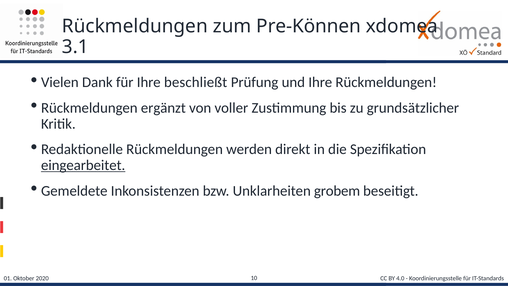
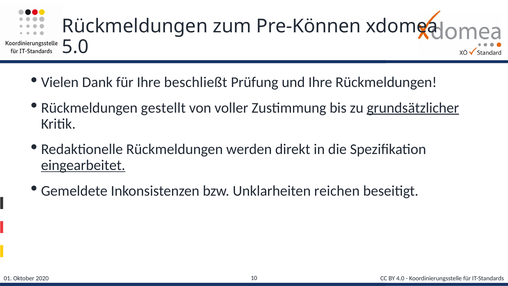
3.1: 3.1 -> 5.0
ergänzt: ergänzt -> gestellt
grundsätzlicher underline: none -> present
grobem: grobem -> reichen
